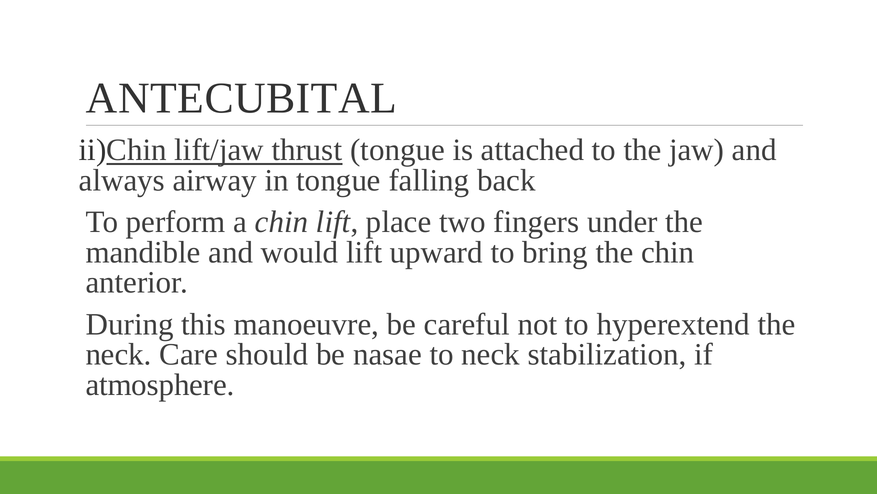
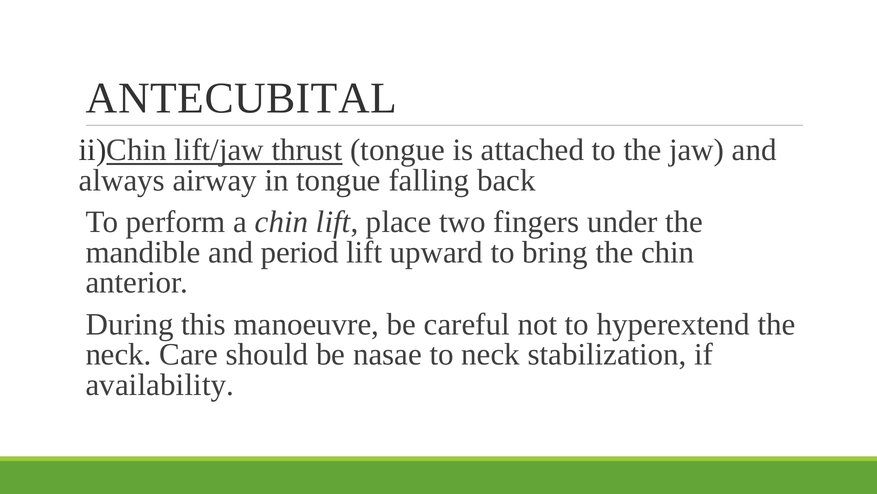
would: would -> period
atmosphere: atmosphere -> availability
